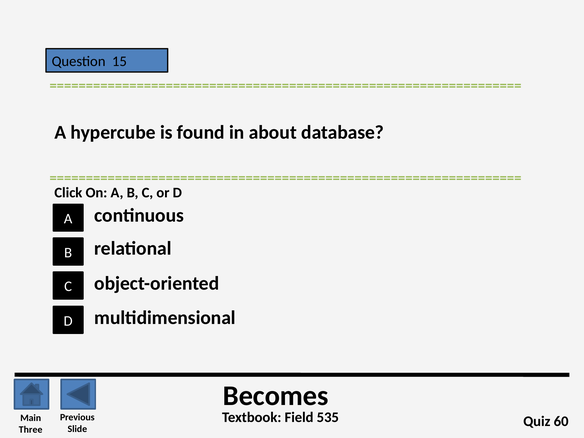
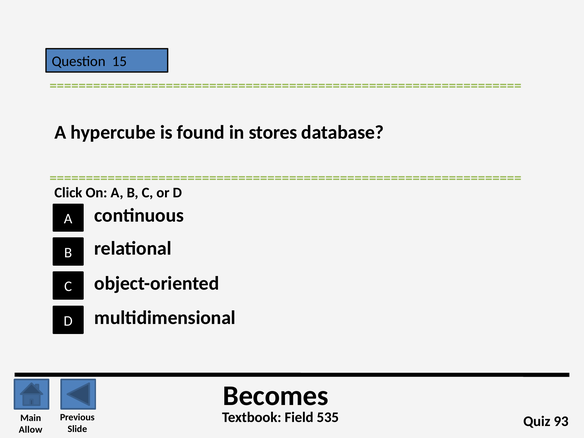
about: about -> stores
60: 60 -> 93
Three: Three -> Allow
